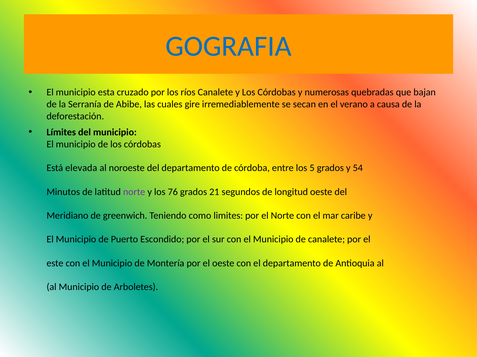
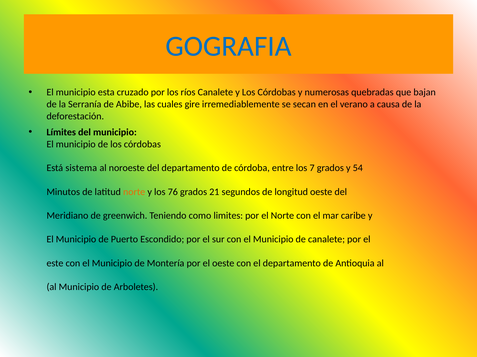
elevada: elevada -> sistema
5: 5 -> 7
norte at (134, 192) colour: purple -> orange
